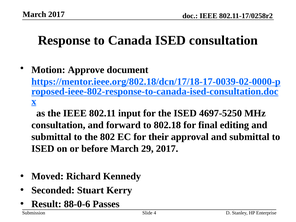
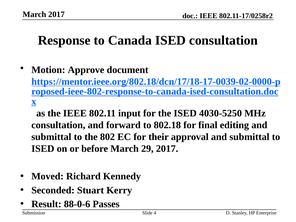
4697-5250: 4697-5250 -> 4030-5250
